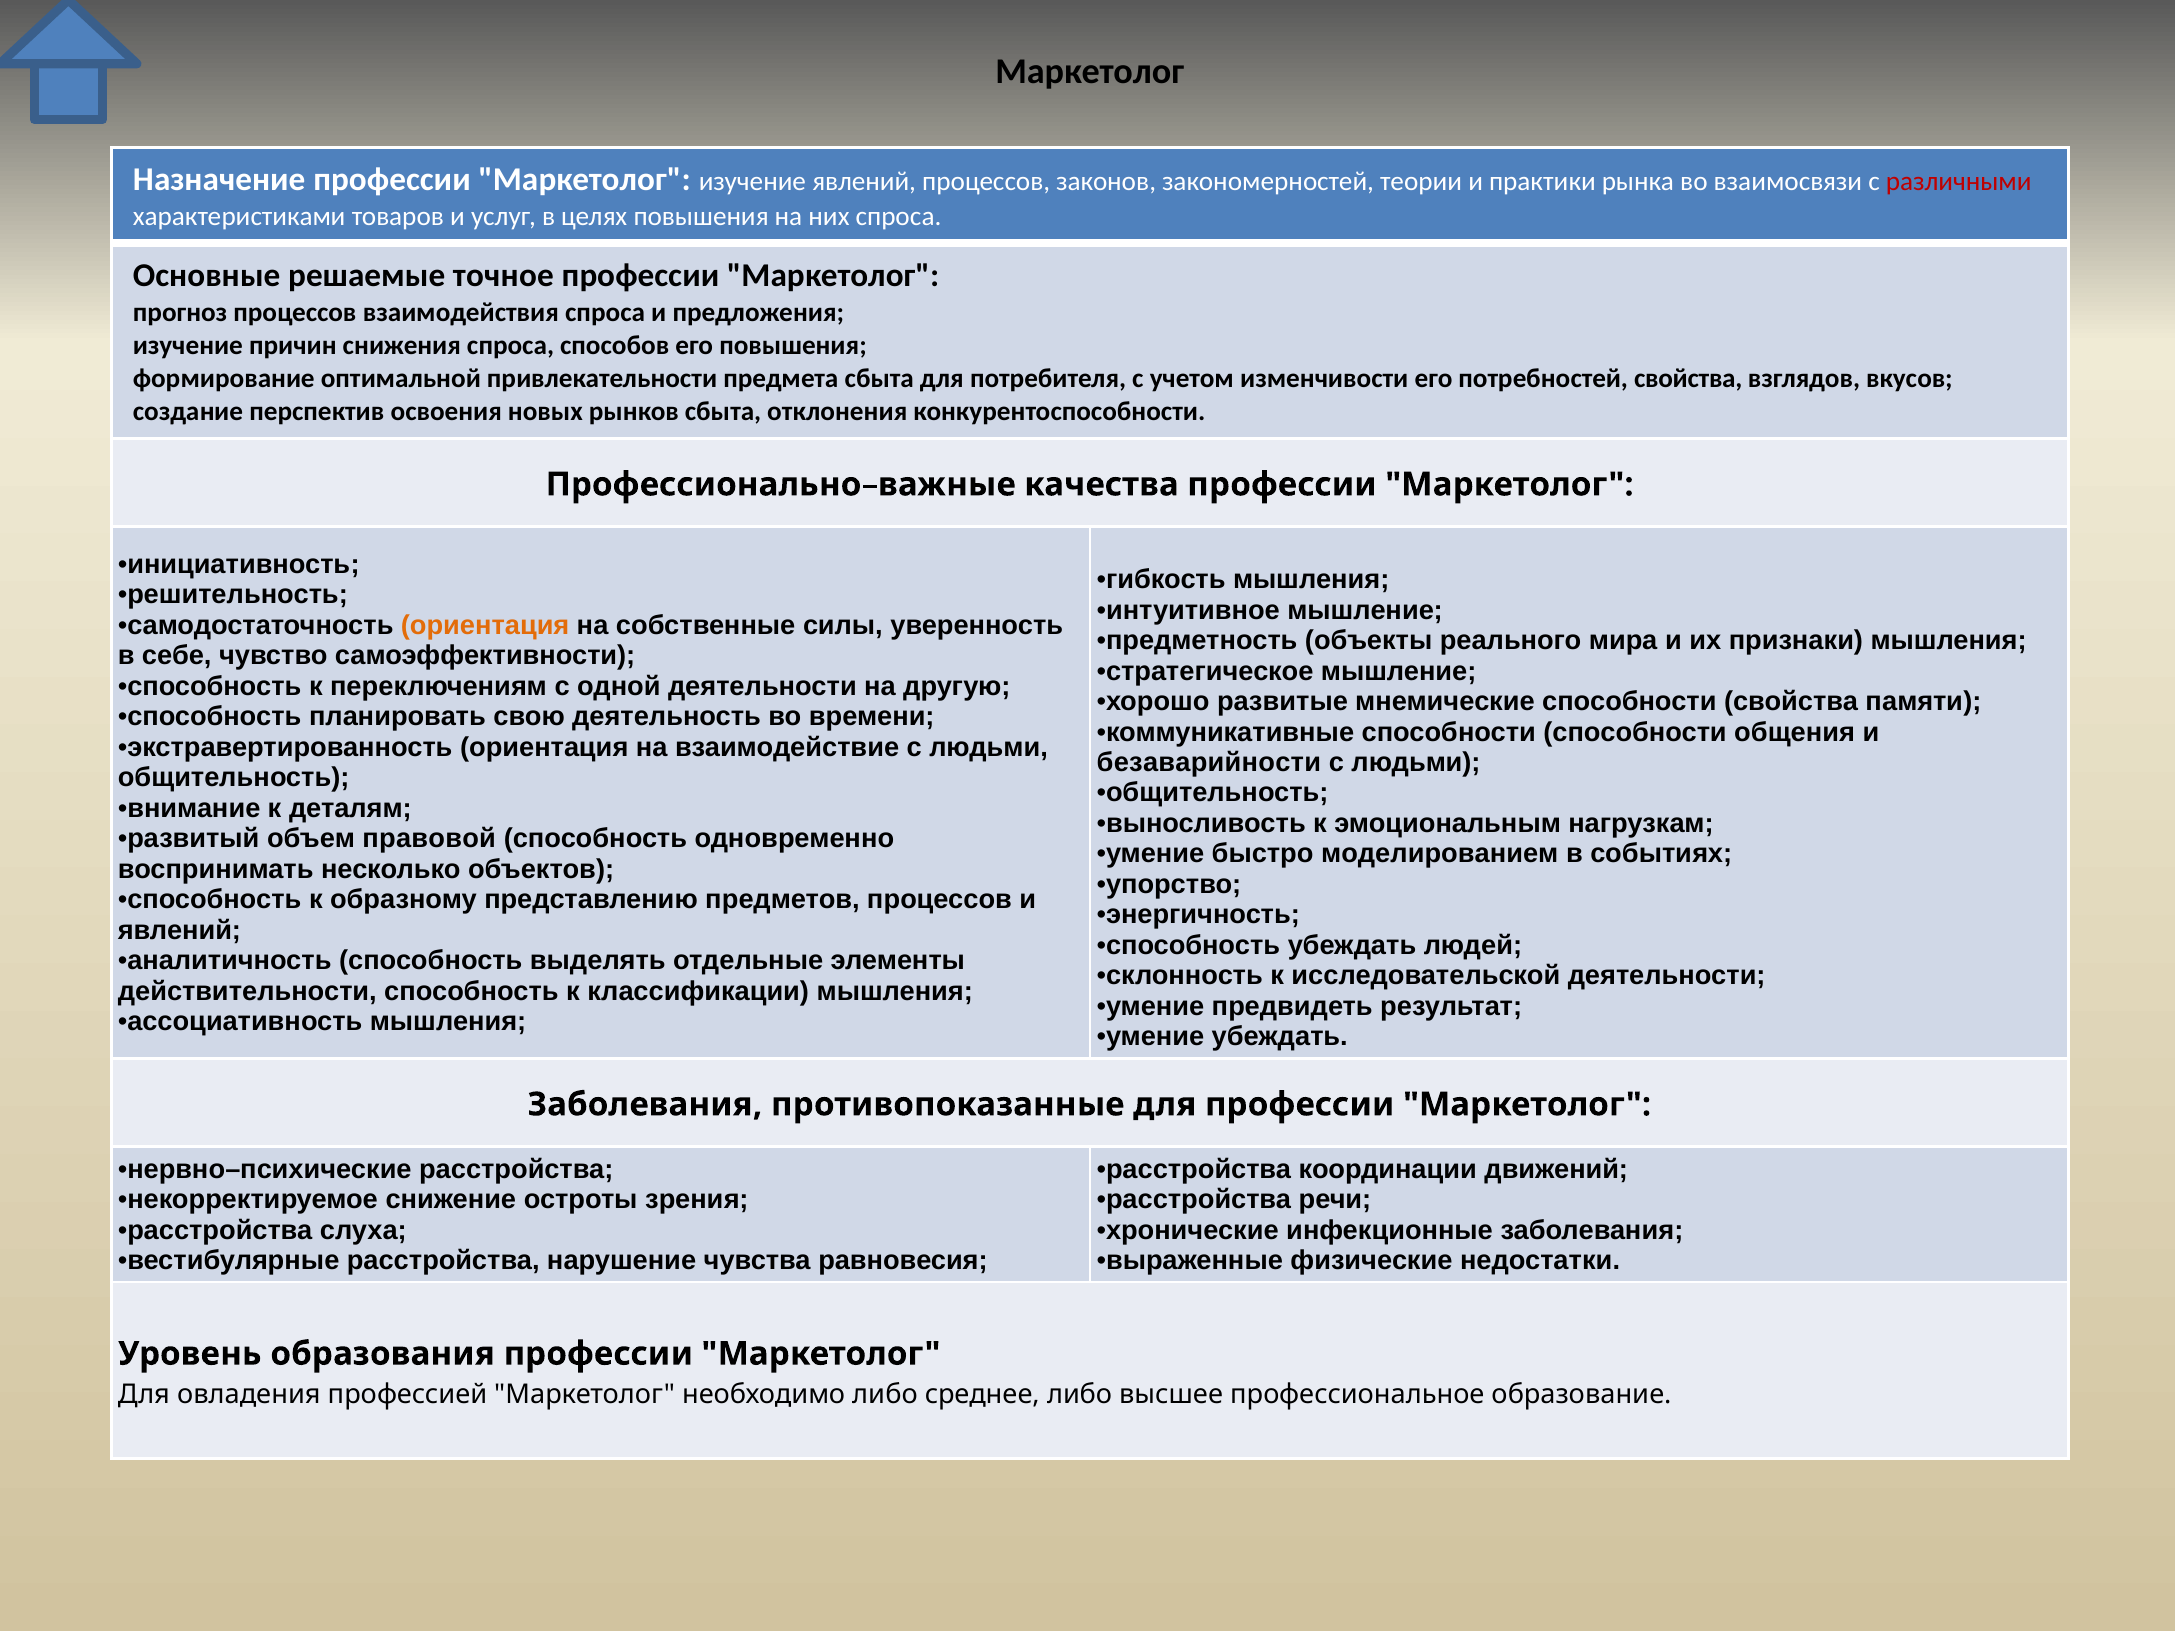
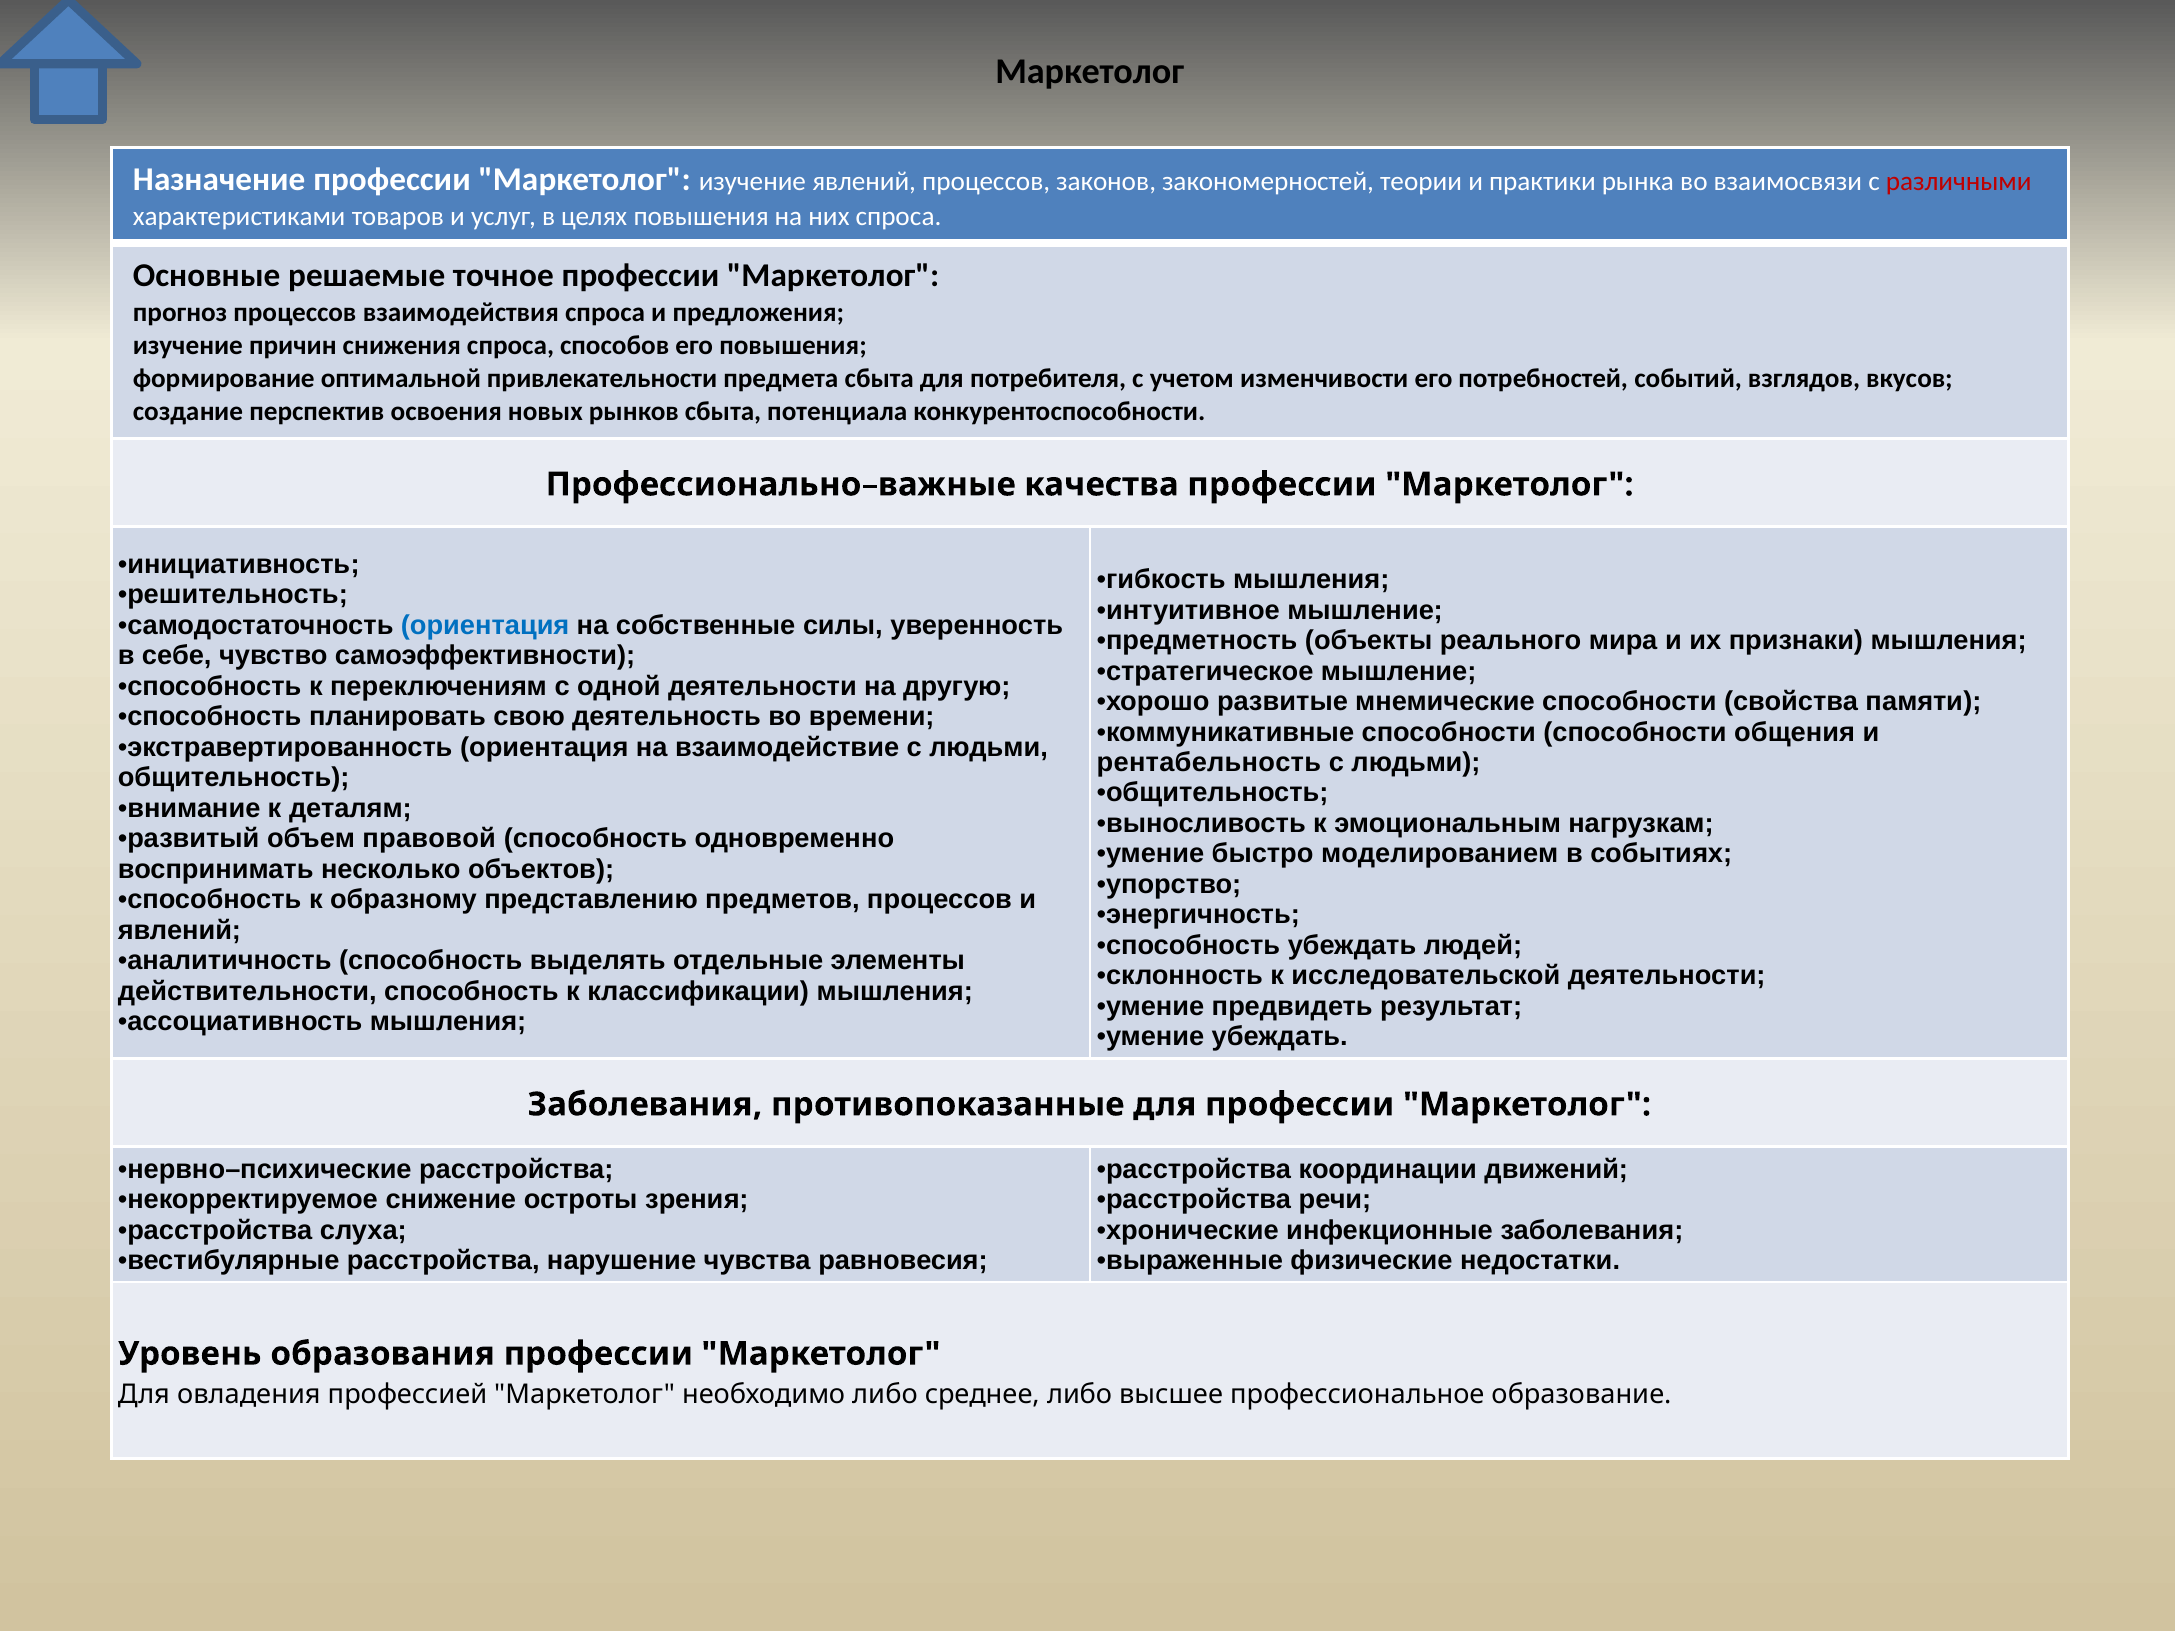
потребностей свойства: свойства -> событий
отклонения: отклонения -> потенциала
ориентация at (485, 625) colour: orange -> blue
безаварийности: безаварийности -> рентабельность
